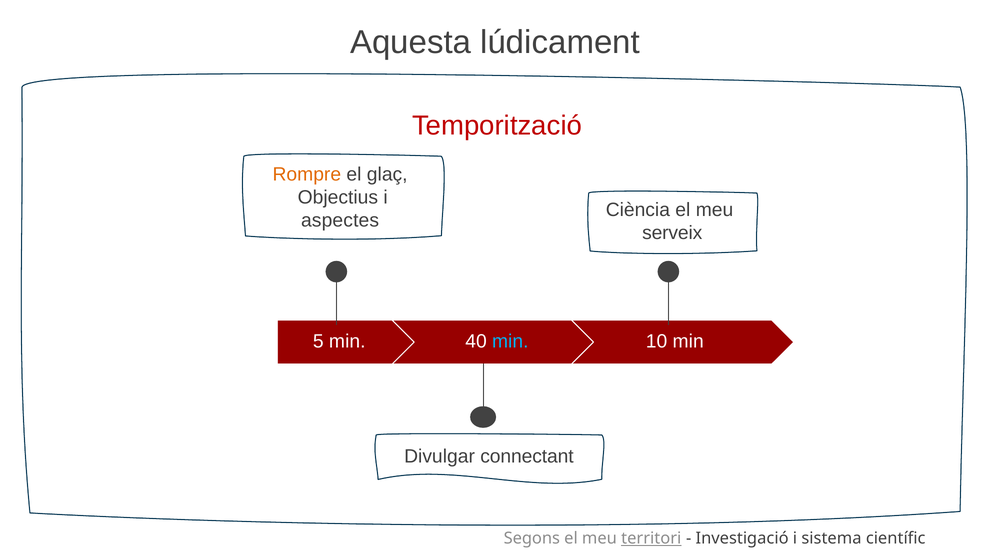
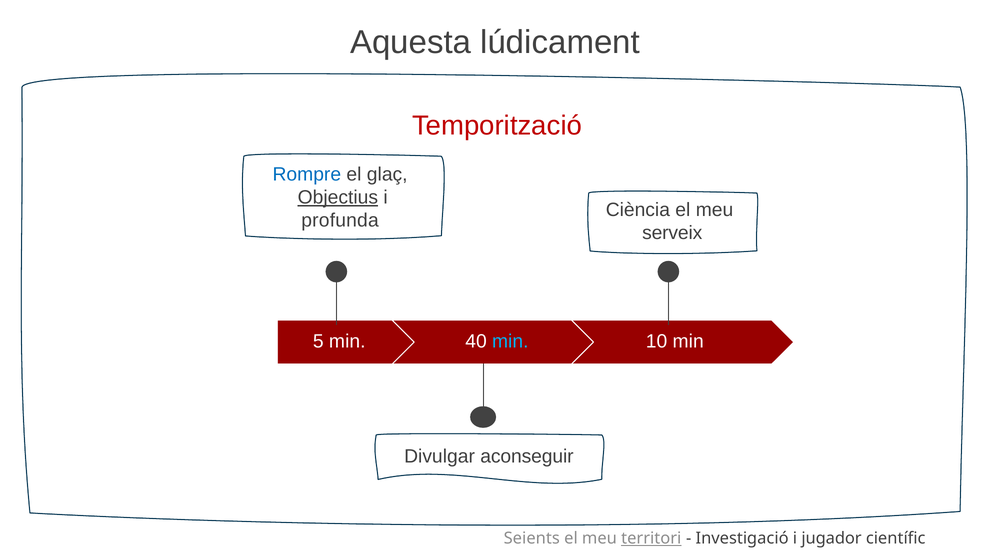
Rompre colour: orange -> blue
Objectius underline: none -> present
aspectes: aspectes -> profunda
connectant: connectant -> aconseguir
Segons: Segons -> Seients
sistema: sistema -> jugador
